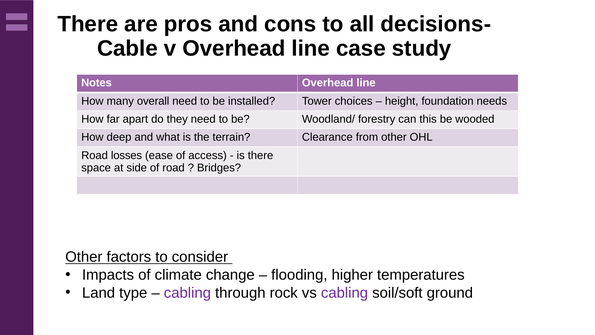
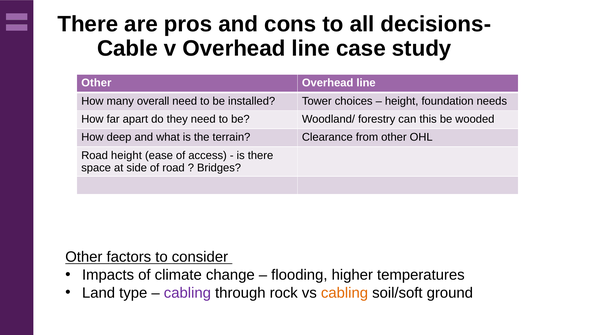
Notes at (96, 83): Notes -> Other
Road losses: losses -> height
cabling at (344, 293) colour: purple -> orange
